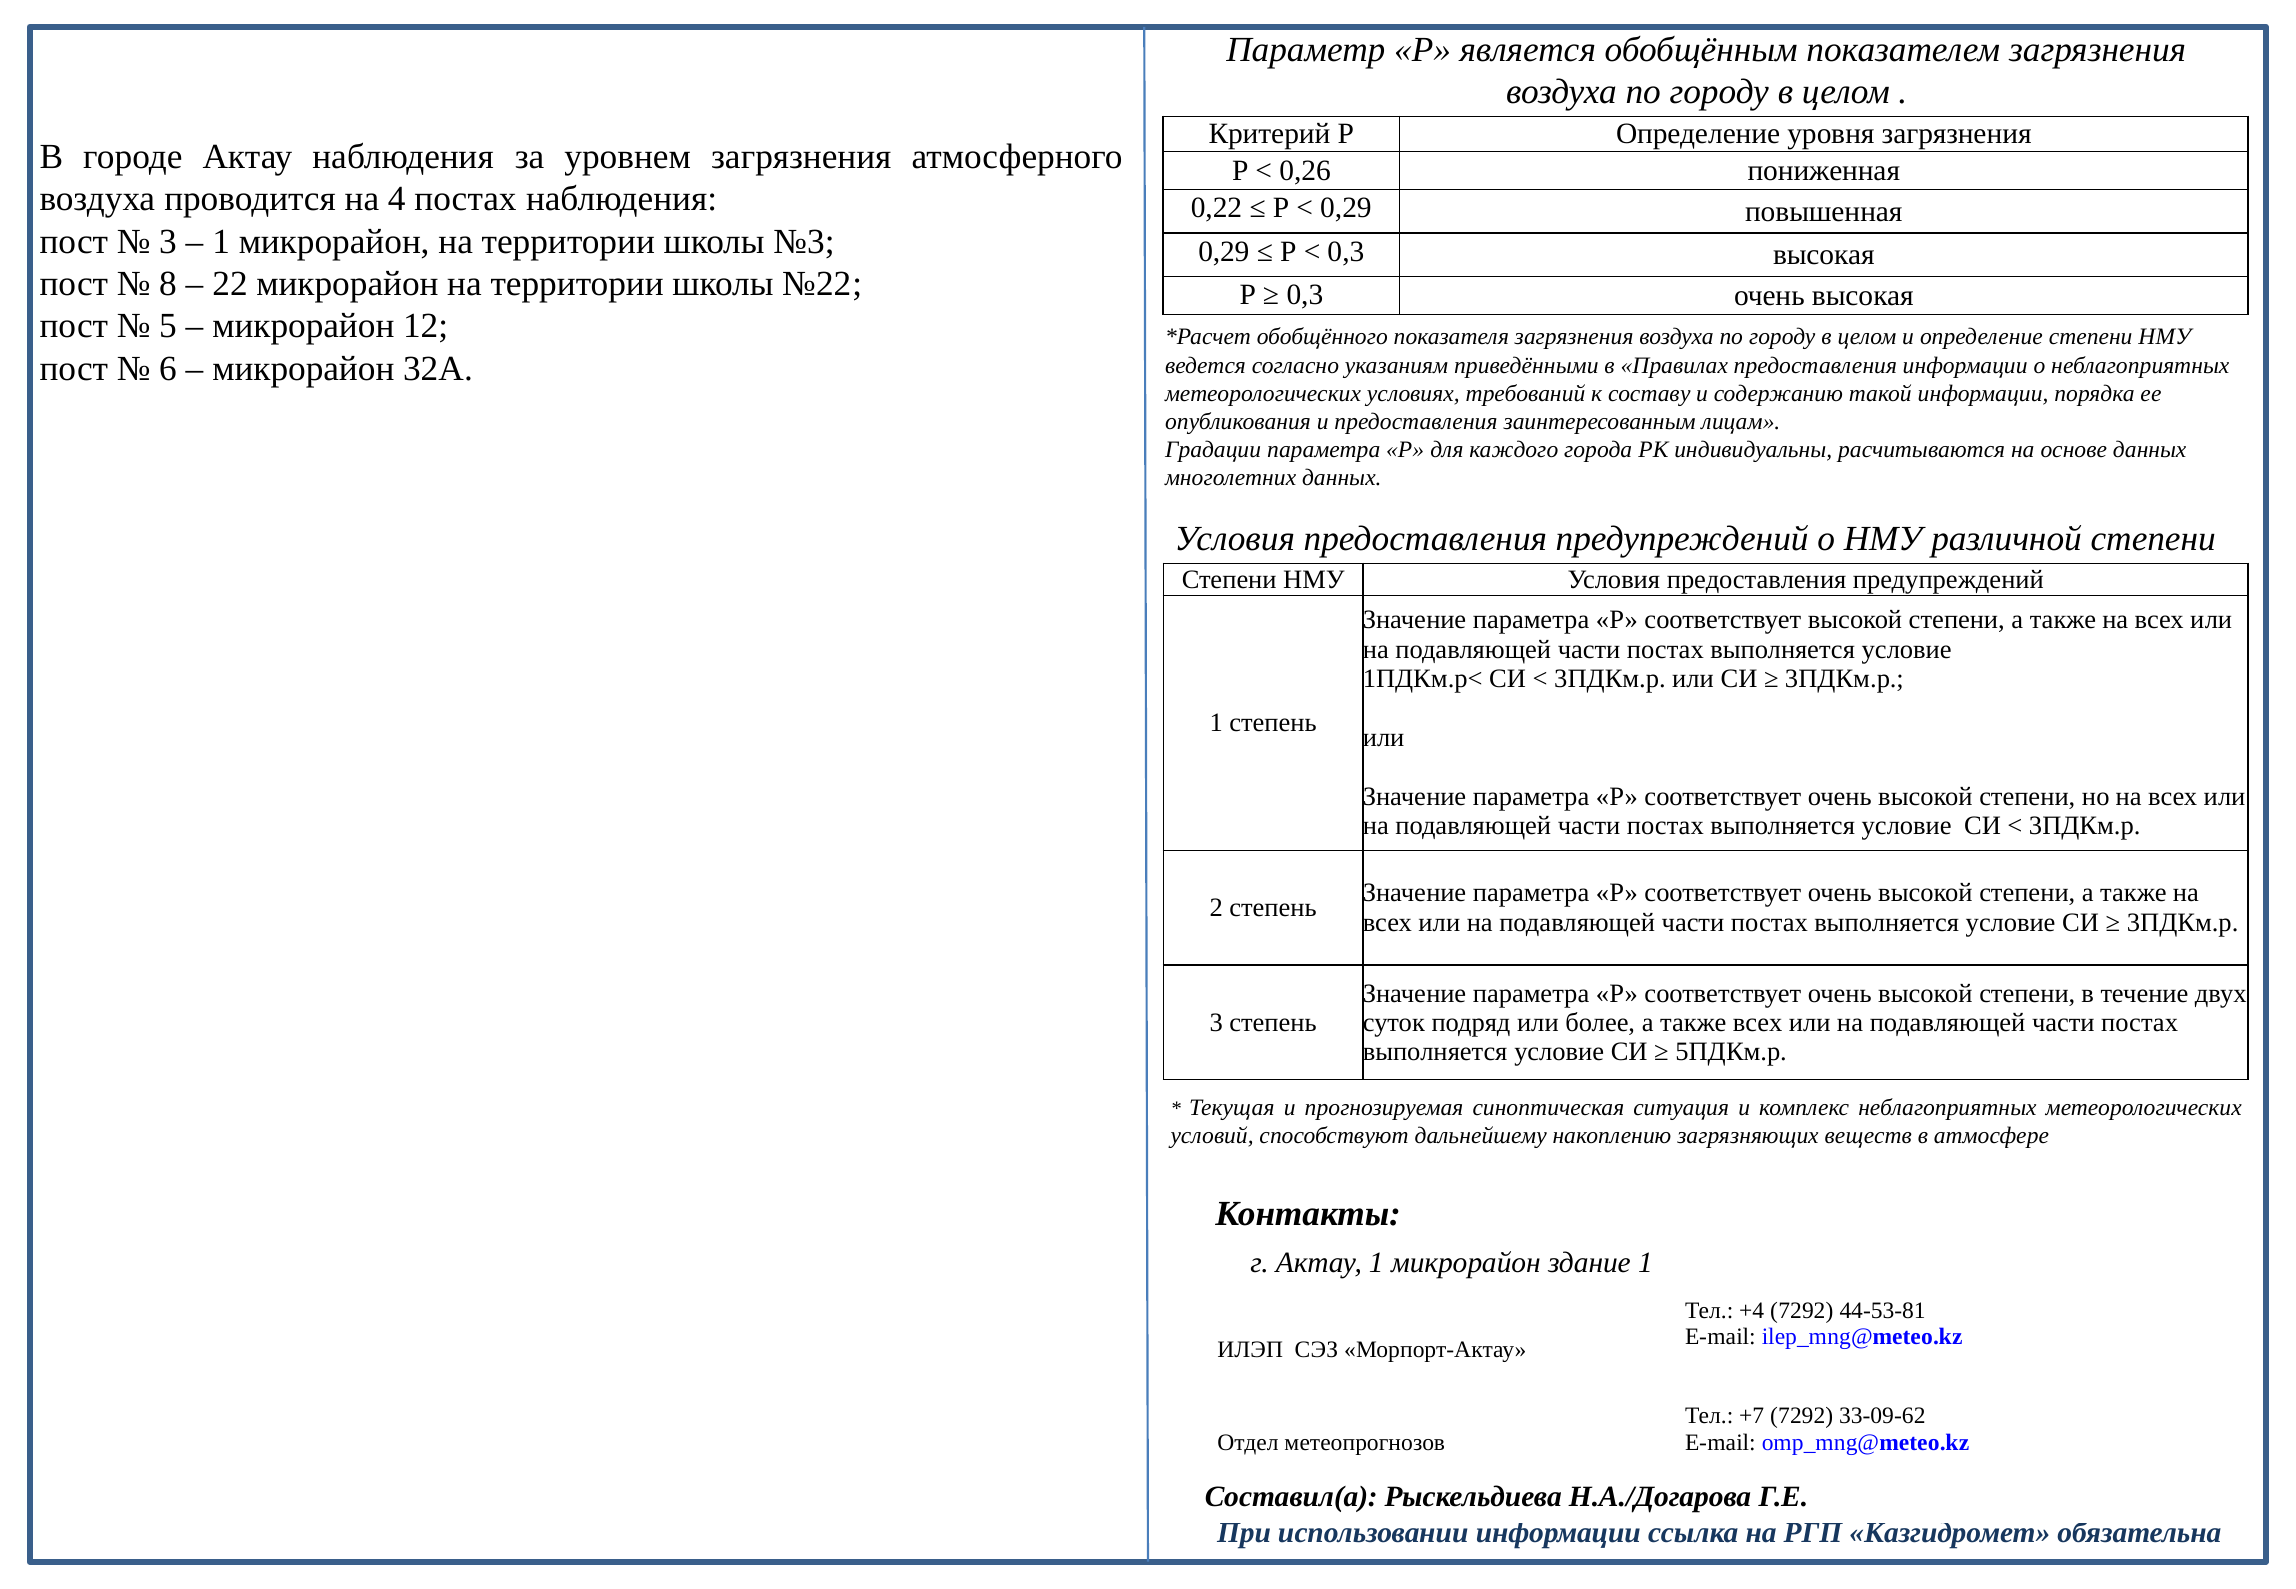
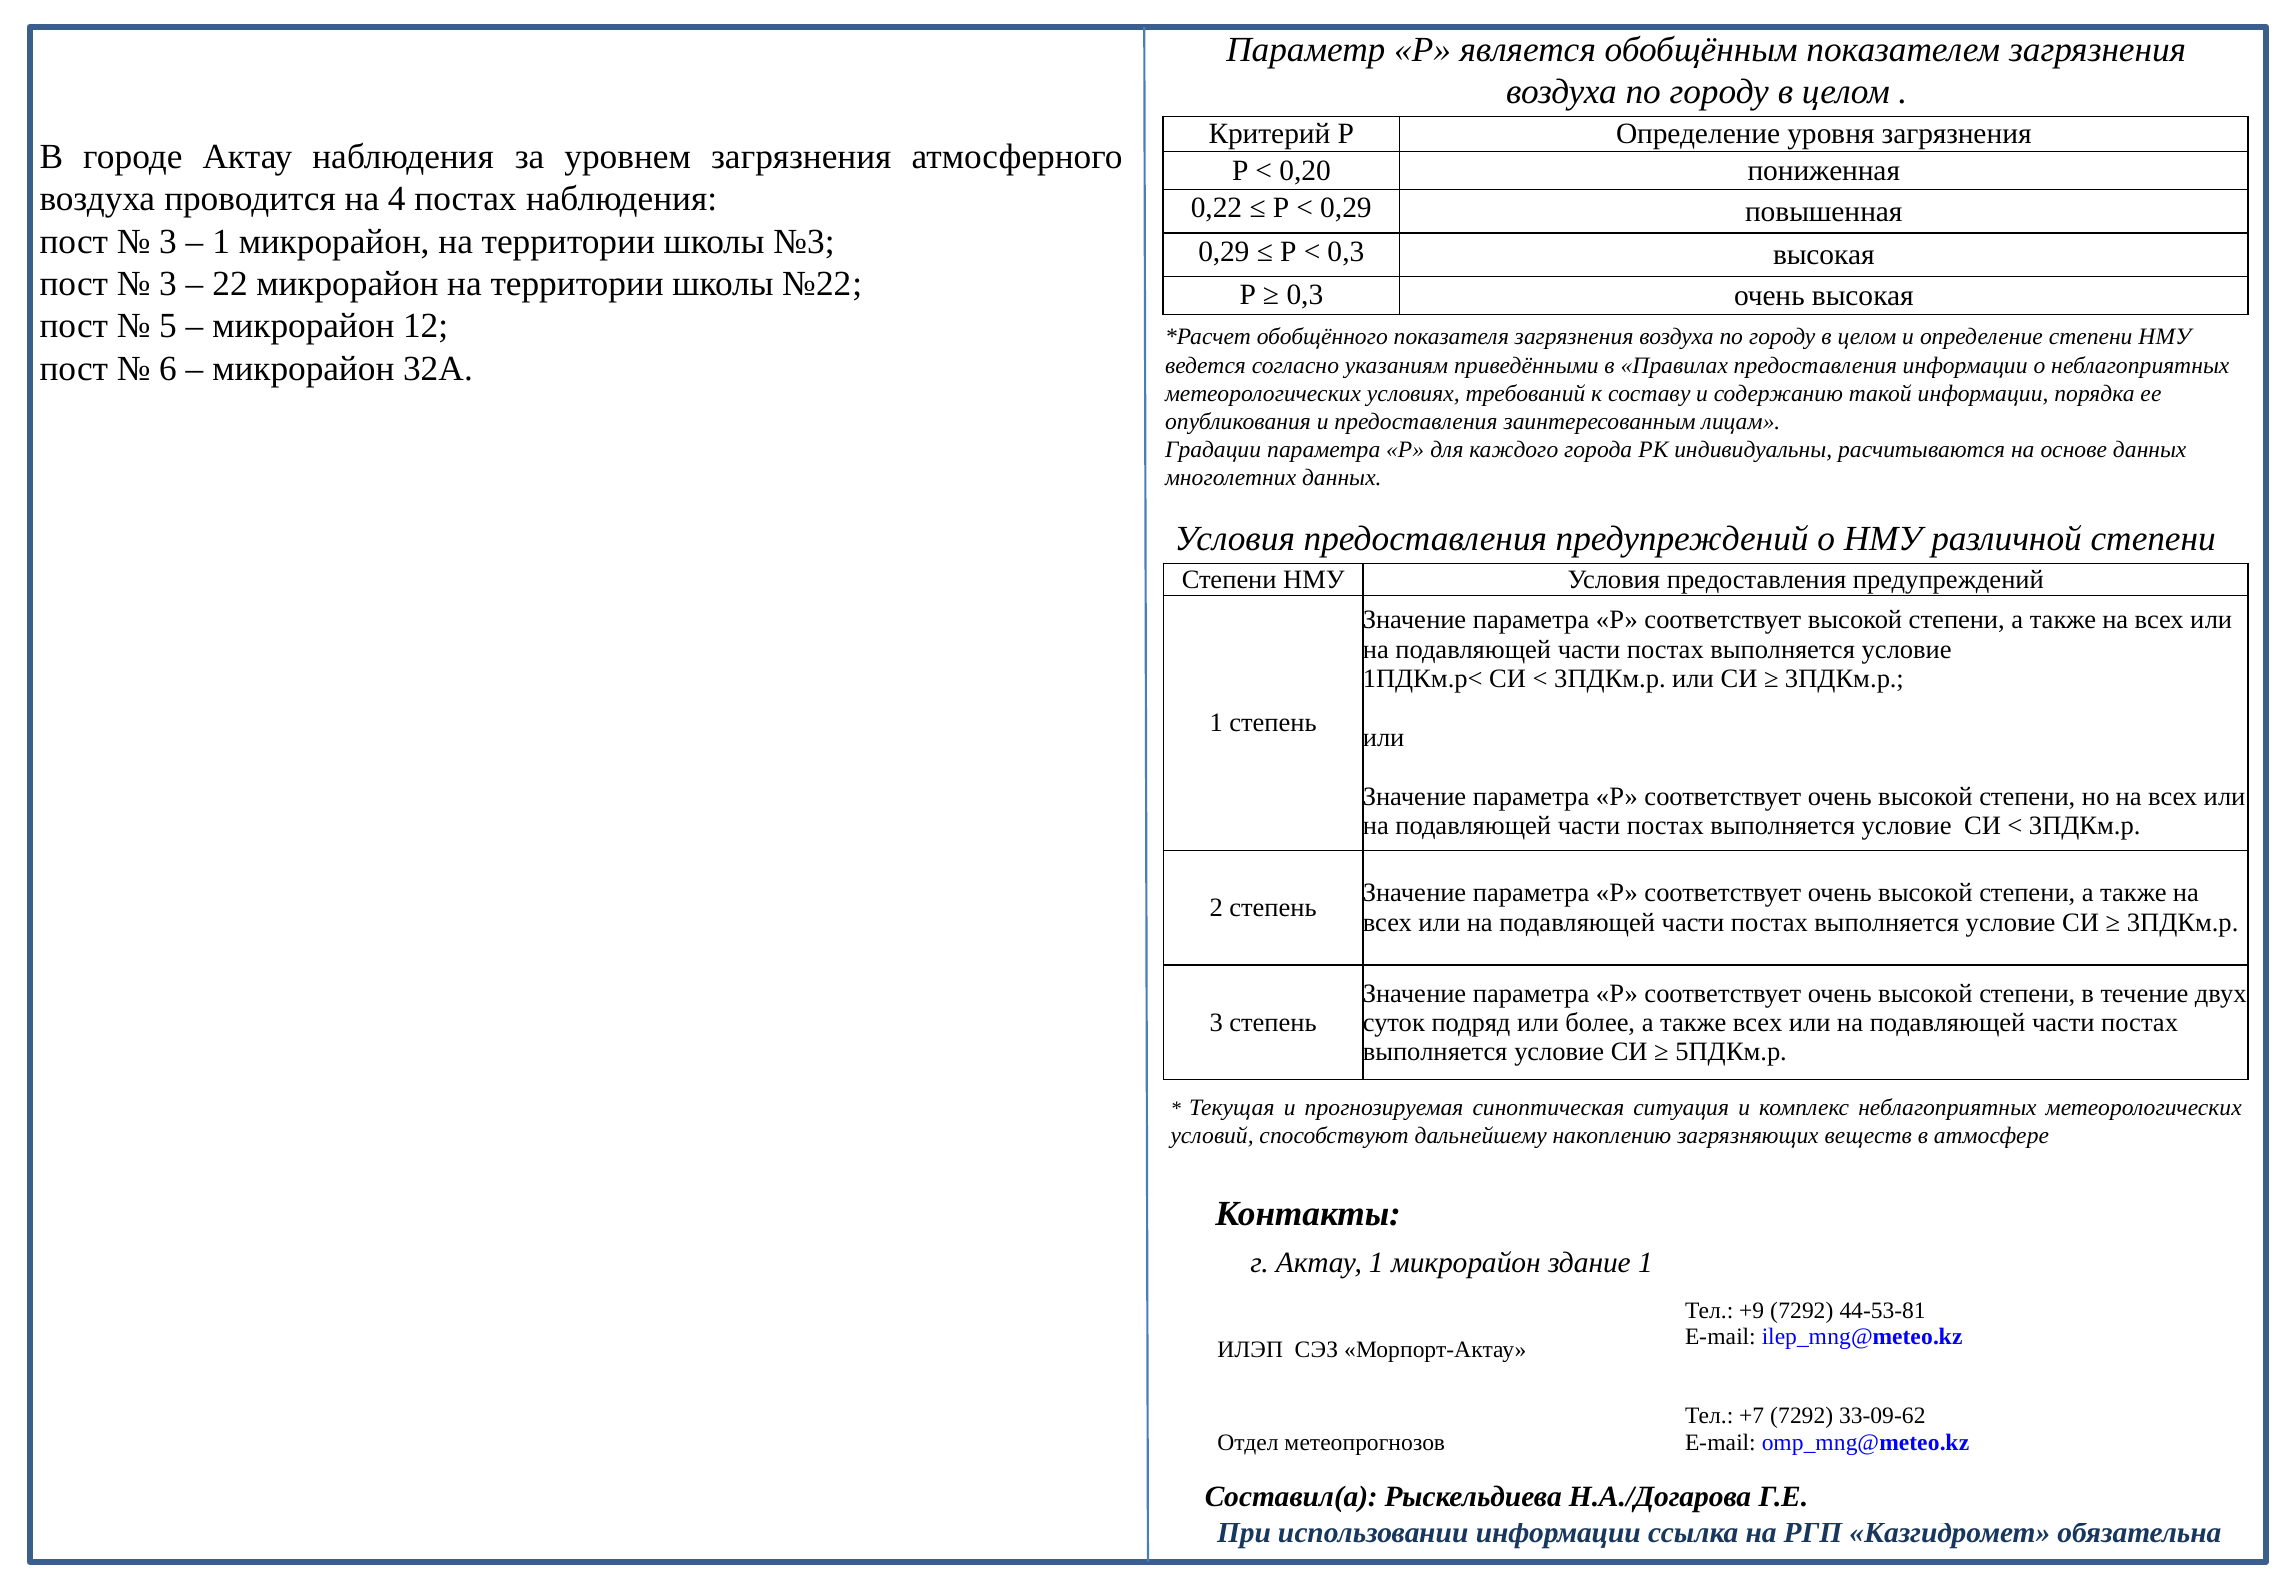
0,26: 0,26 -> 0,20
8 at (168, 284): 8 -> 3
+4: +4 -> +9
